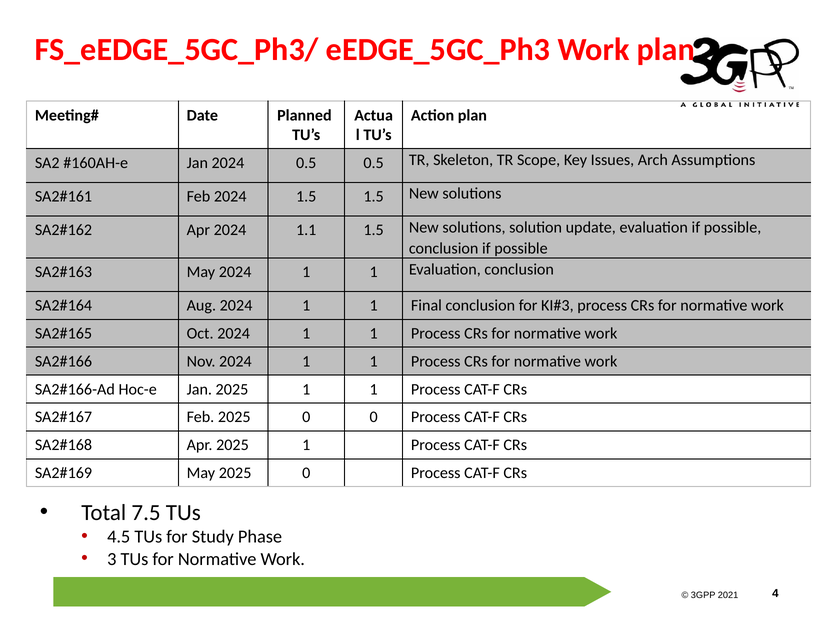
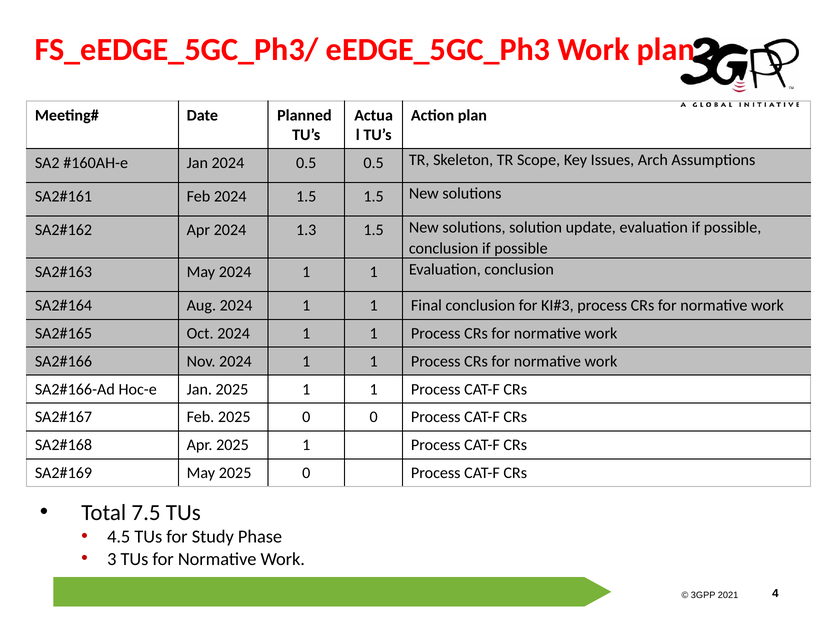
1.1: 1.1 -> 1.3
